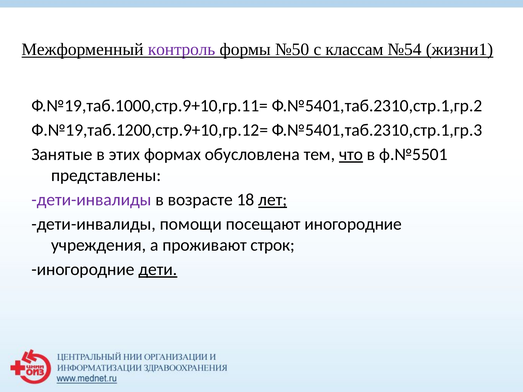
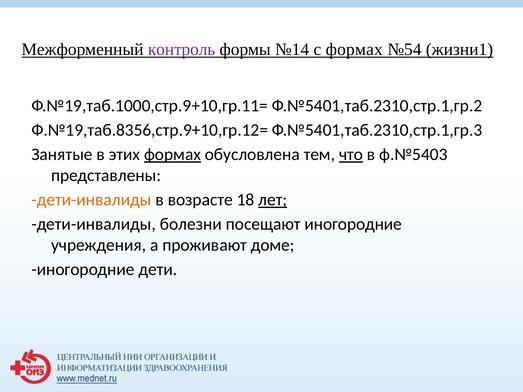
№50: №50 -> №14
с классам: классам -> формах
Ф.№19,таб.1200,стр.9+10,гр.12=: Ф.№19,таб.1200,стр.9+10,гр.12= -> Ф.№19,таб.8356,стр.9+10,гр.12=
формах at (172, 155) underline: none -> present
ф.№5501: ф.№5501 -> ф.№5403
дети-инвалиды at (91, 200) colour: purple -> orange
помощи: помощи -> болезни
строк: строк -> доме
дети underline: present -> none
